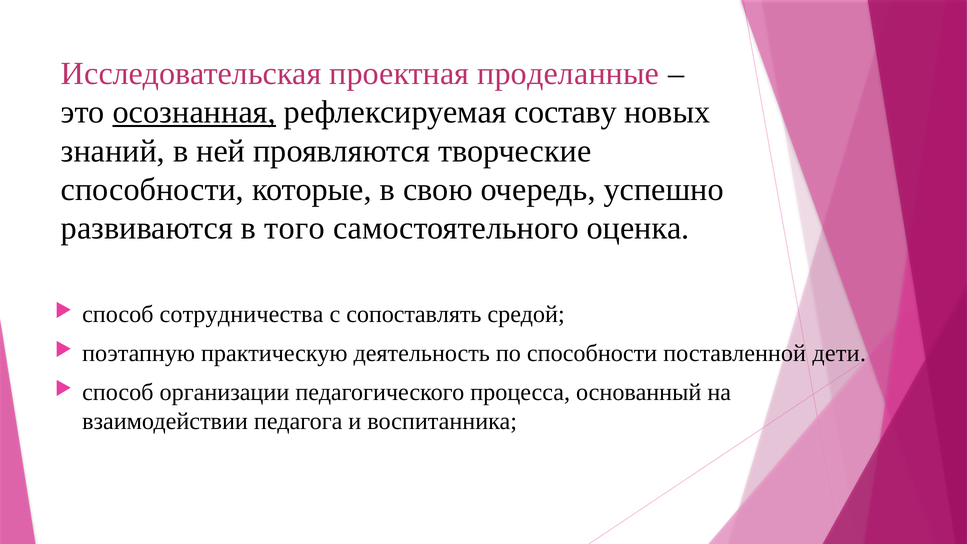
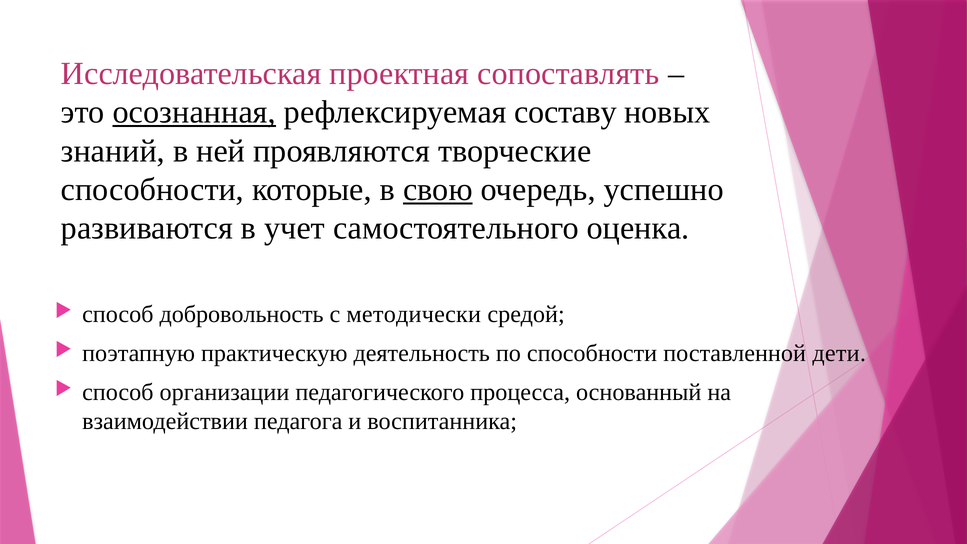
проделанные: проделанные -> сопоставлять
свою underline: none -> present
того: того -> учет
сотрудничества: сотрудничества -> добровольность
сопоставлять: сопоставлять -> методически
